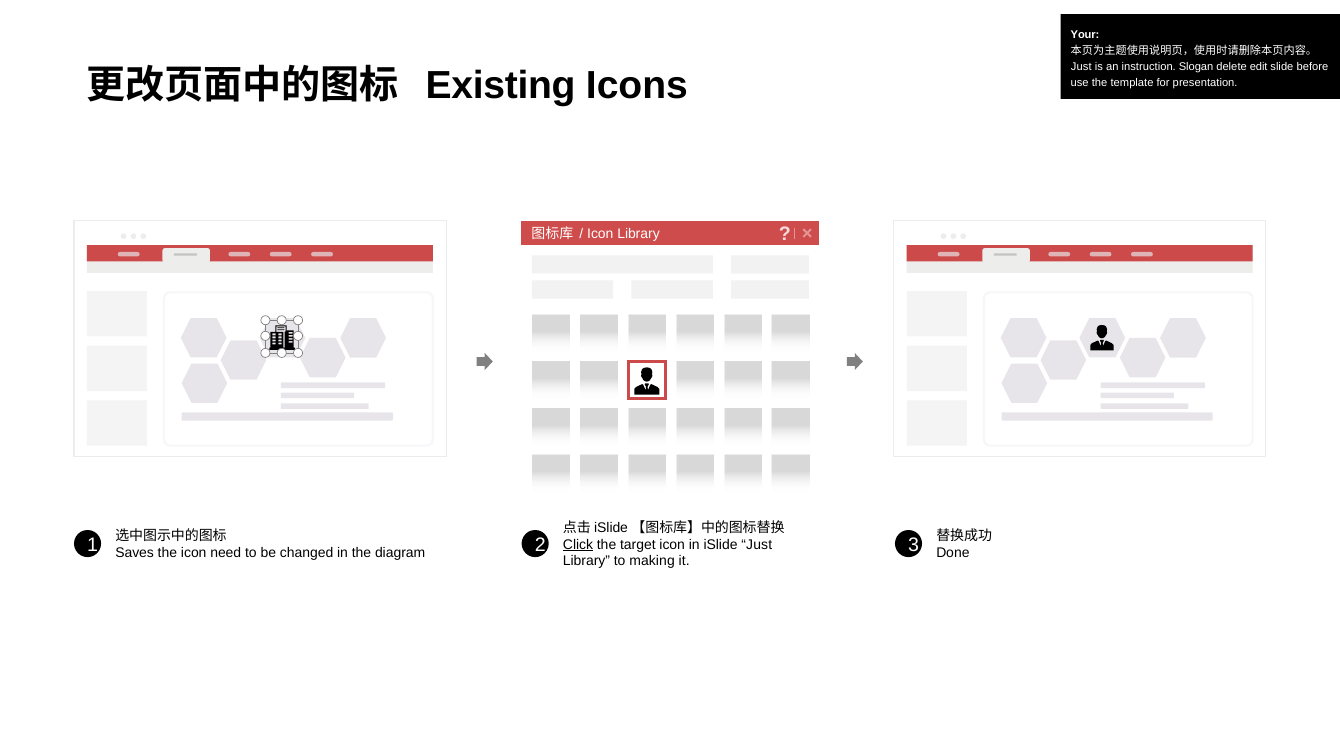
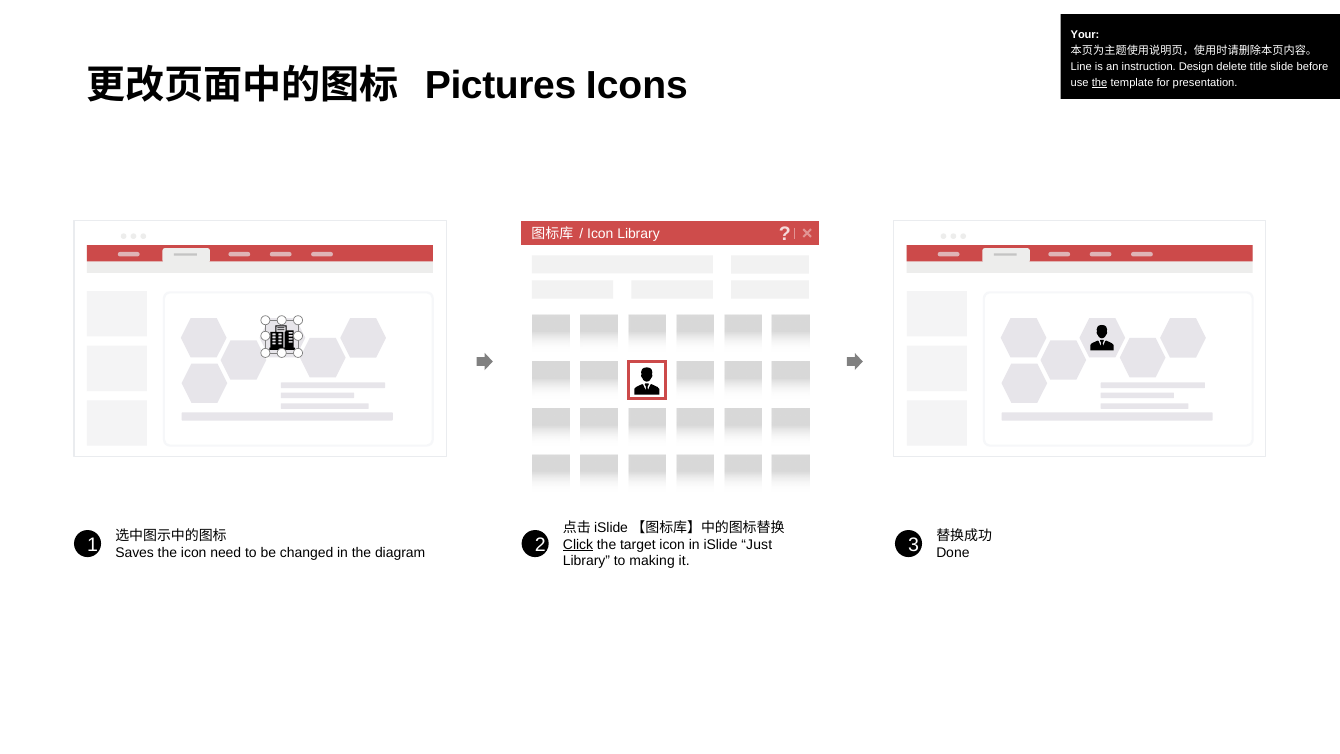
Just at (1081, 67): Just -> Line
Slogan: Slogan -> Design
edit: edit -> title
Existing: Existing -> Pictures
the at (1100, 83) underline: none -> present
